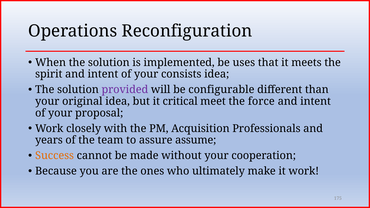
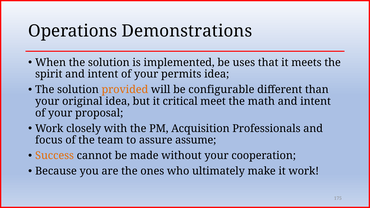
Reconfiguration: Reconfiguration -> Demonstrations
consists: consists -> permits
provided colour: purple -> orange
force: force -> math
years: years -> focus
